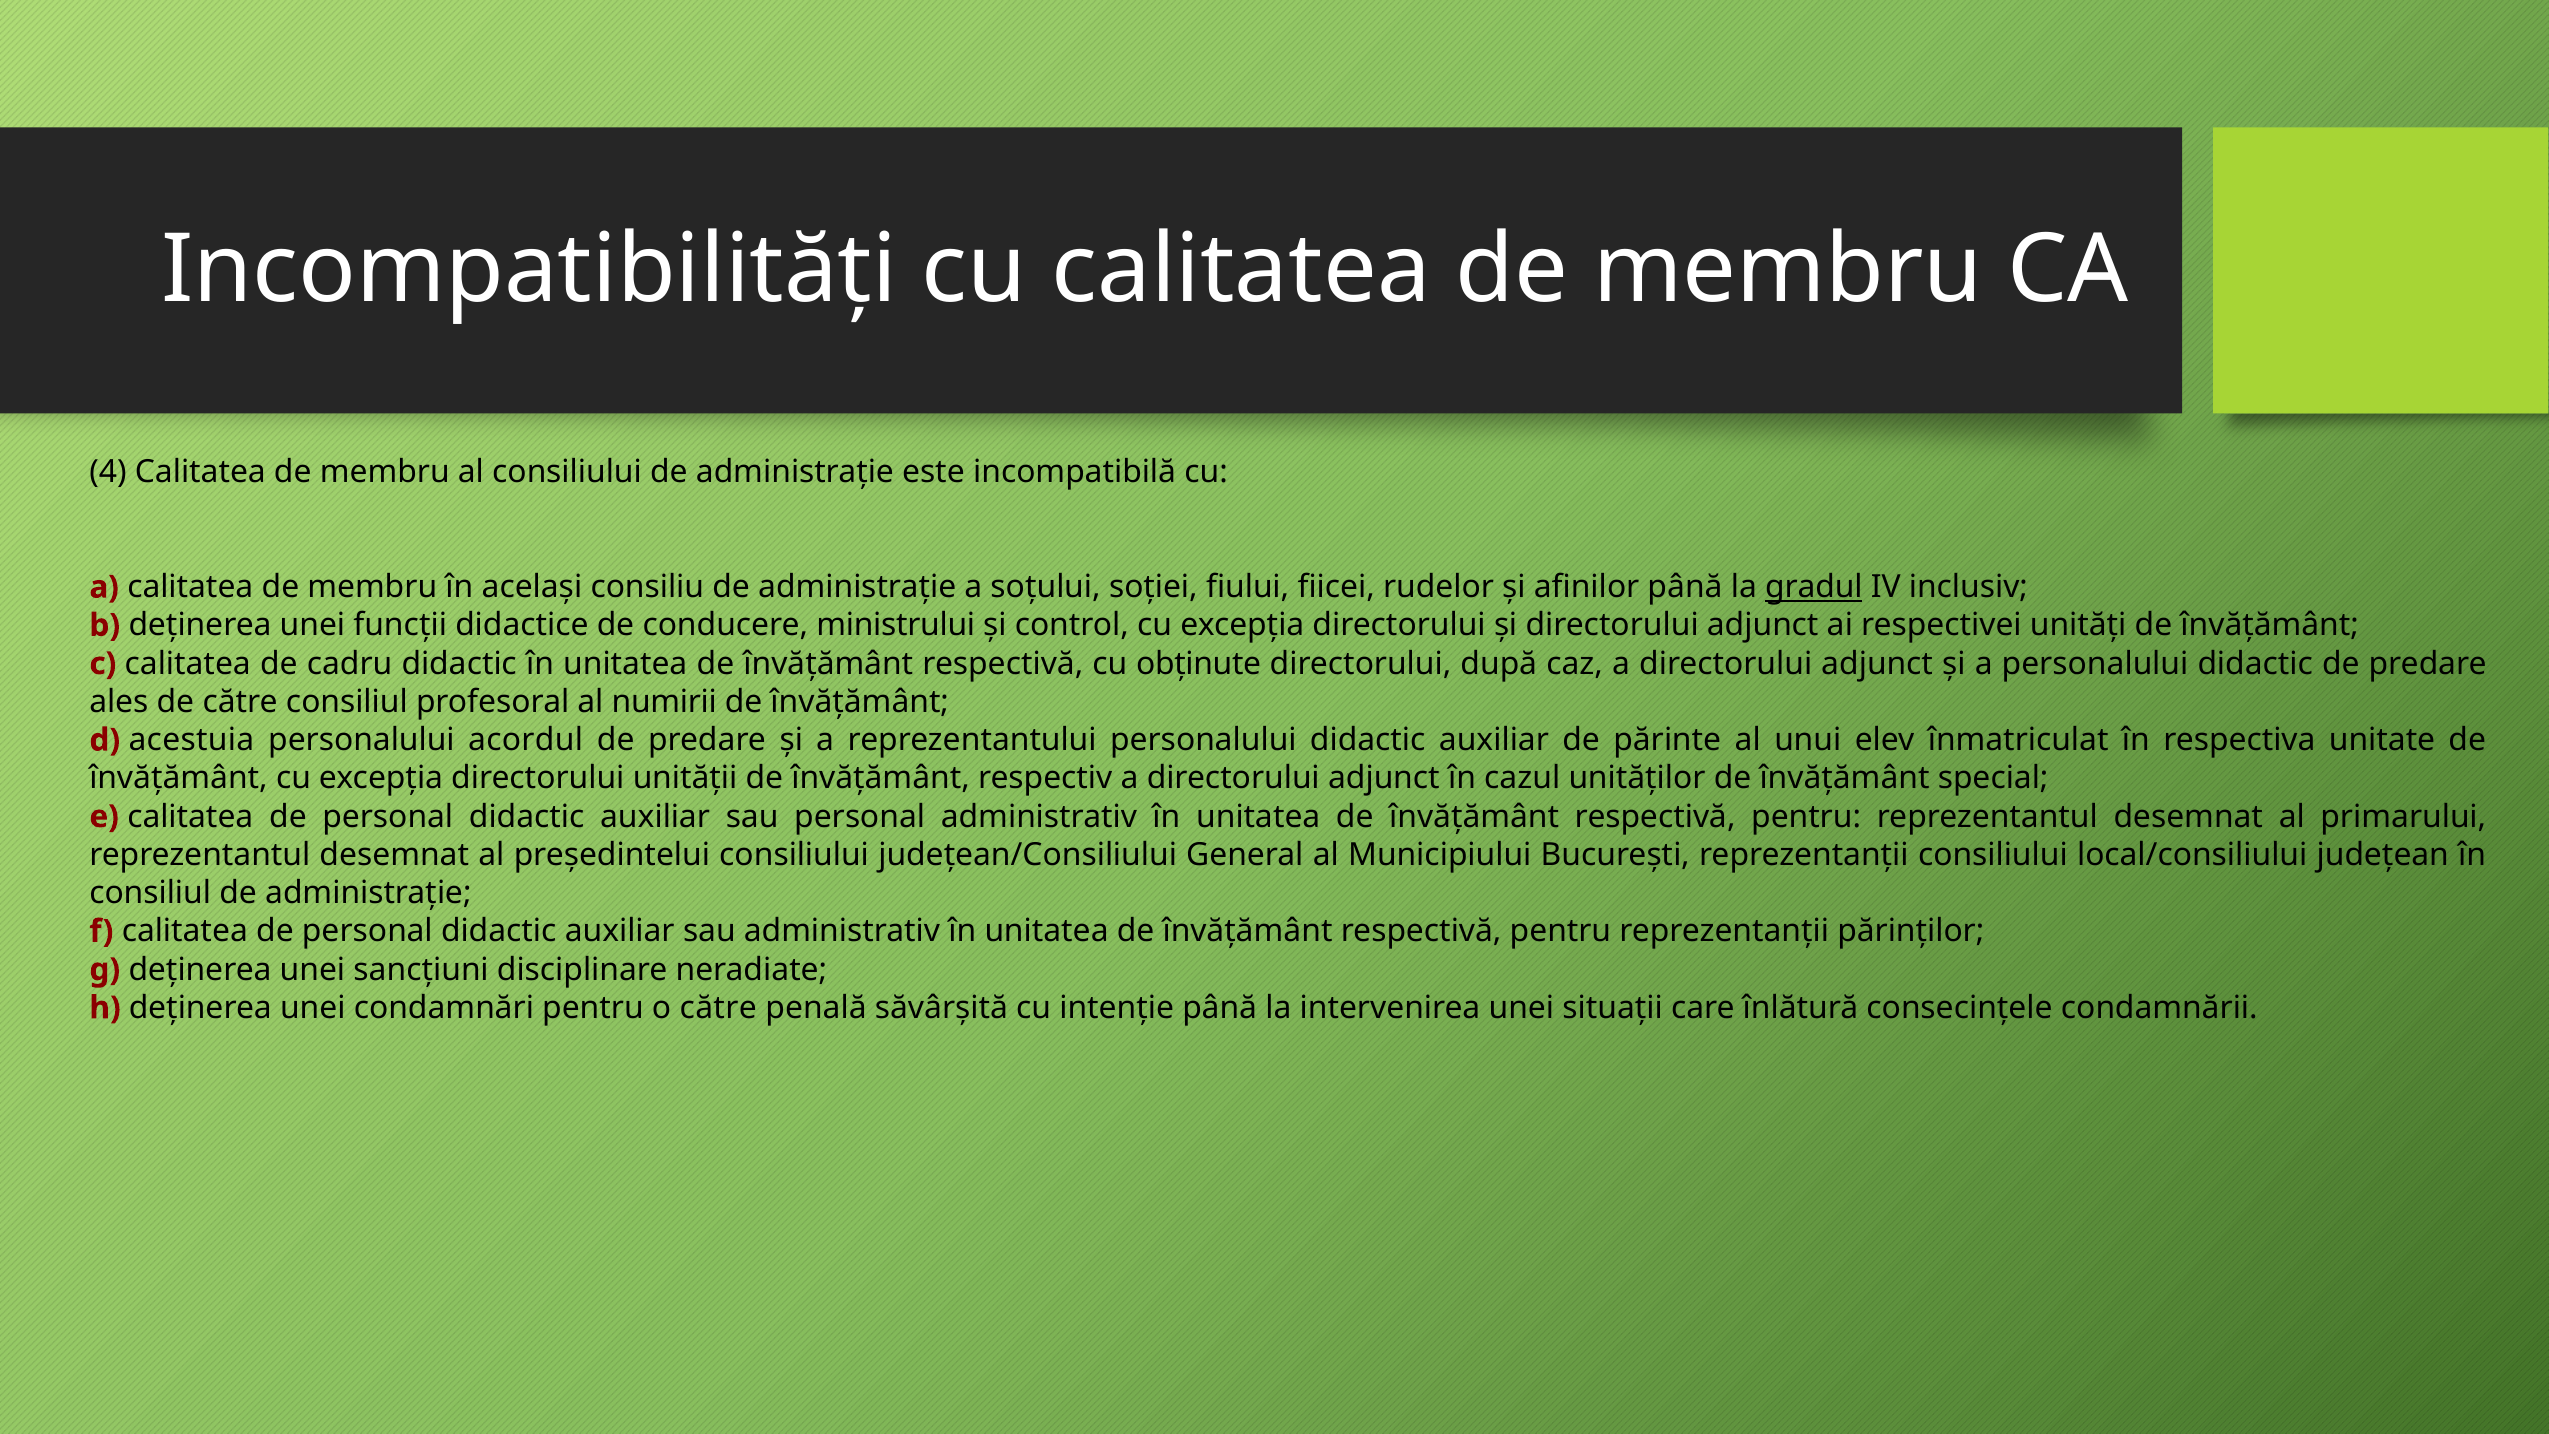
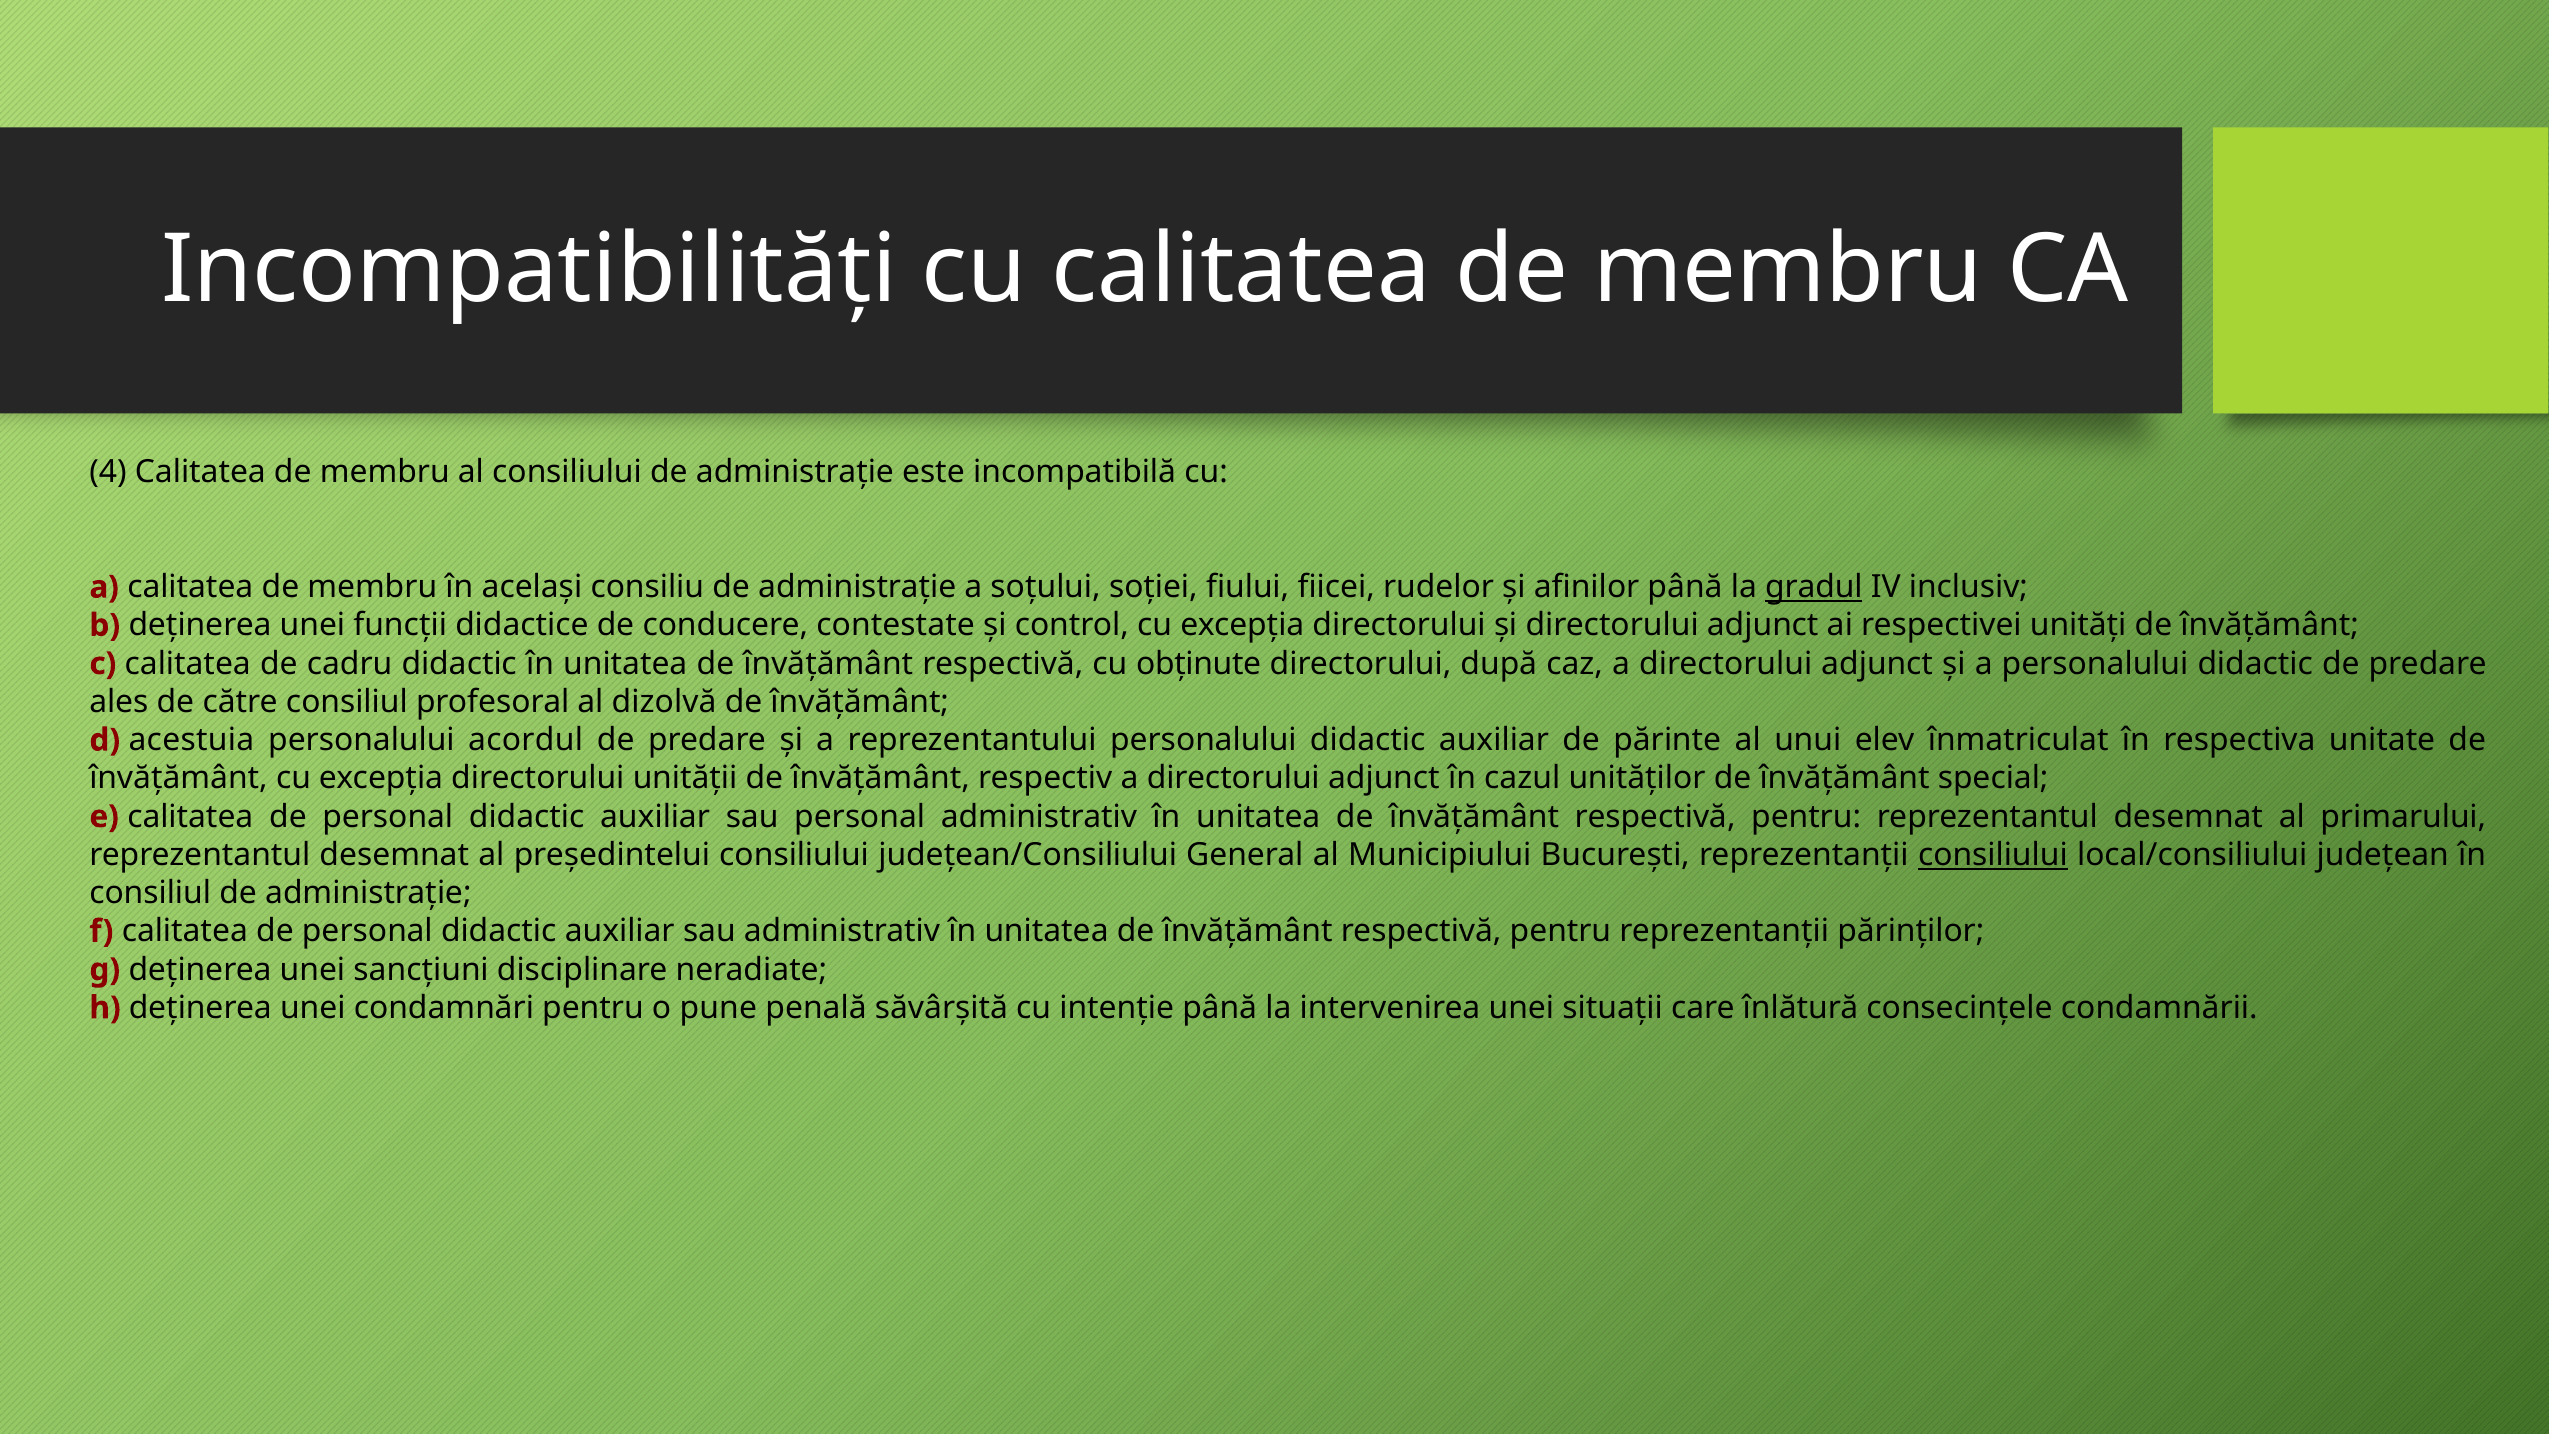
ministrului: ministrului -> contestate
numirii: numirii -> dizolvă
consiliului at (1993, 855) underline: none -> present
o către: către -> pune
